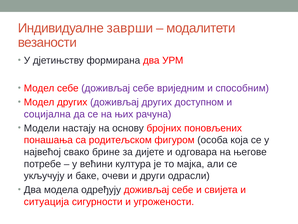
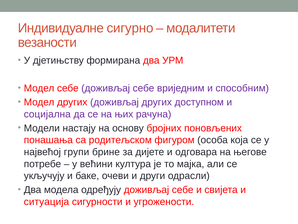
заврши: заврши -> сигурно
свако: свако -> групи
